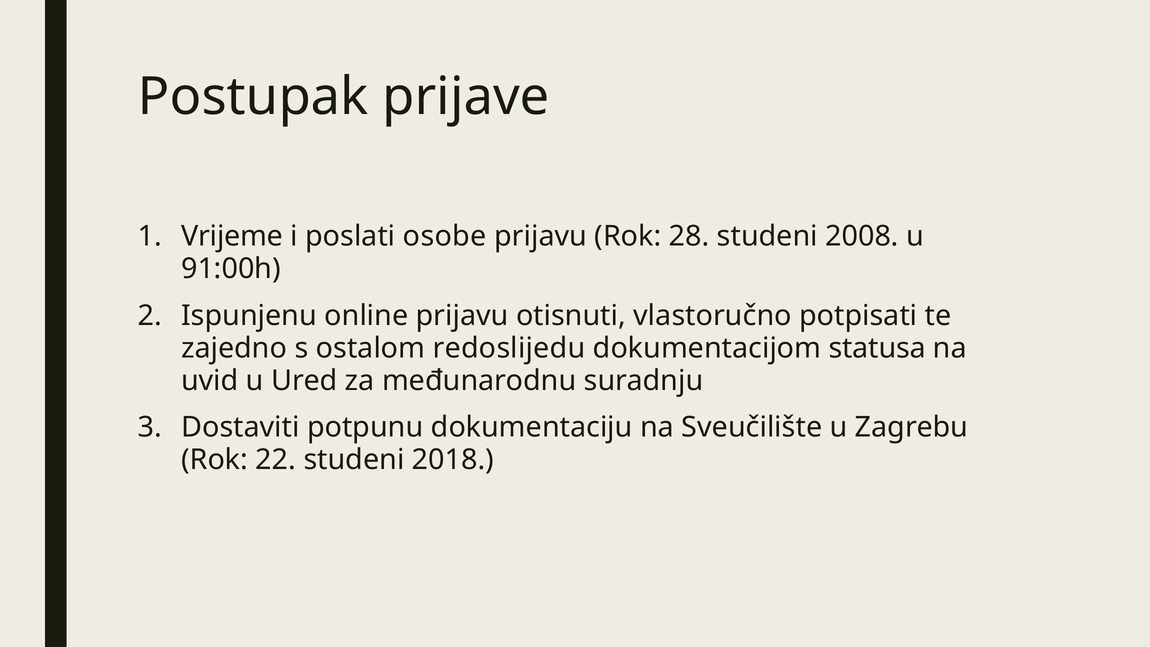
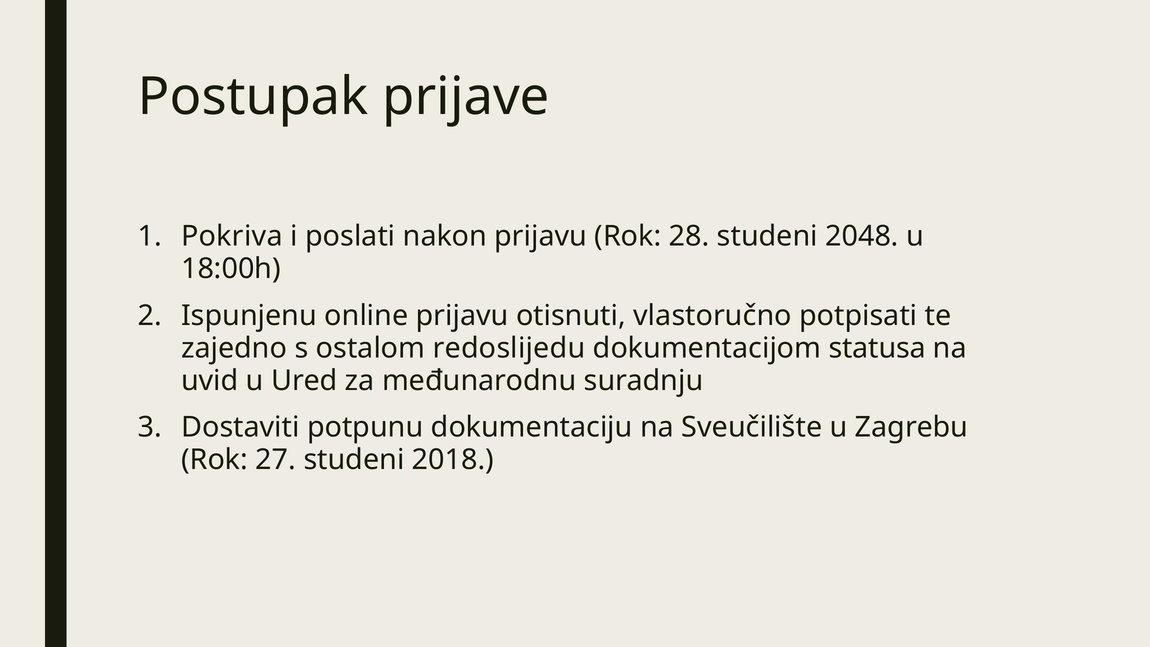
Vrijeme: Vrijeme -> Pokriva
osobe: osobe -> nakon
2008: 2008 -> 2048
91:00h: 91:00h -> 18:00h
22: 22 -> 27
